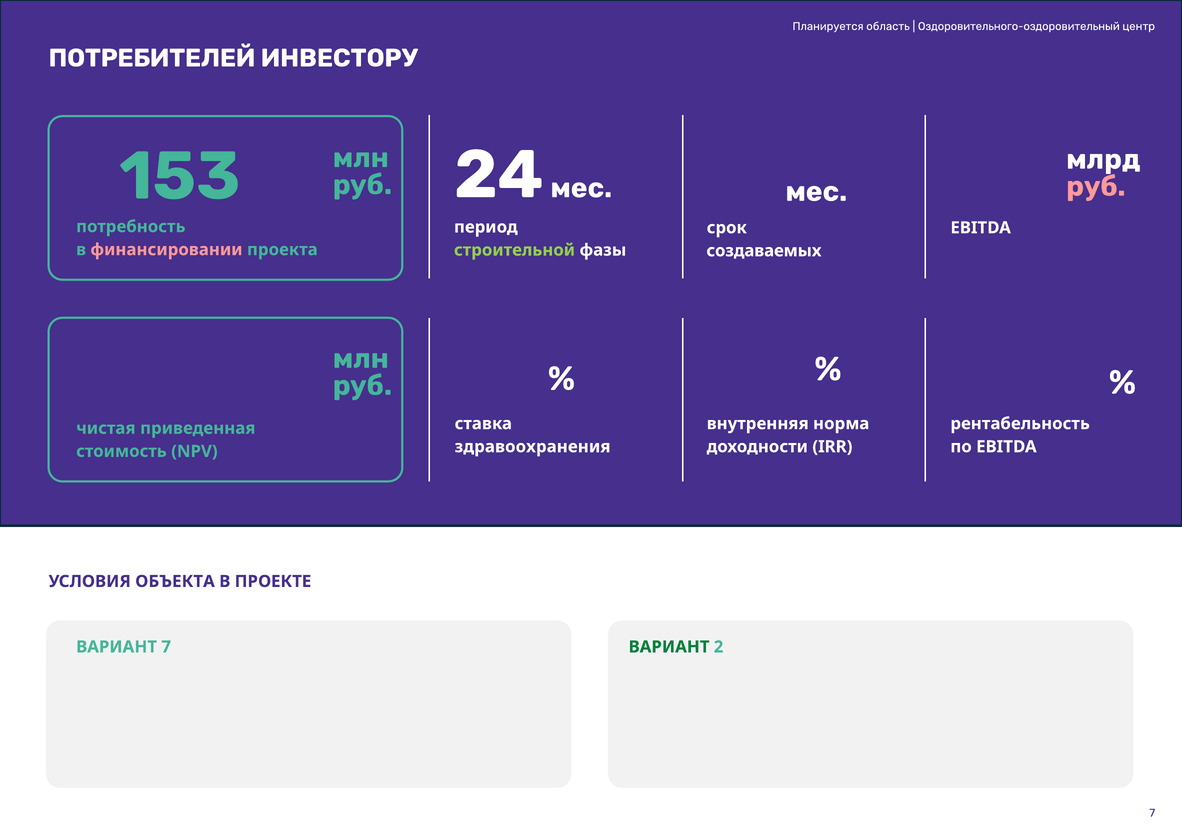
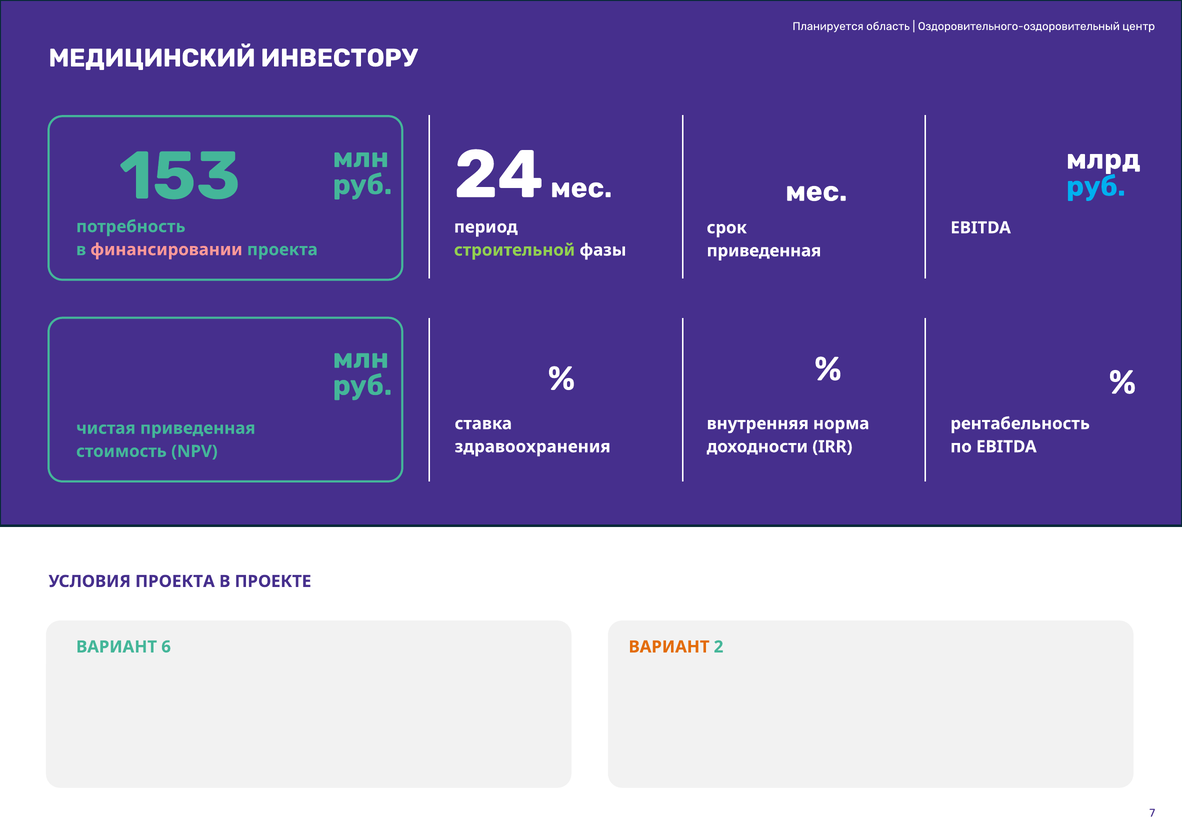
ПОТРЕБИТЕЛЕЙ: ПОТРЕБИТЕЛЕЙ -> МЕДИЦИНСКИЙ
руб at (1096, 186) colour: pink -> light blue
создаваемых at (764, 251): создаваемых -> приведенная
УСЛОВИЯ ОБЪЕКТА: ОБЪЕКТА -> ПРОЕКТА
ВАРИАНТ 7: 7 -> 6
ВАРИАНТ at (669, 647) colour: green -> orange
